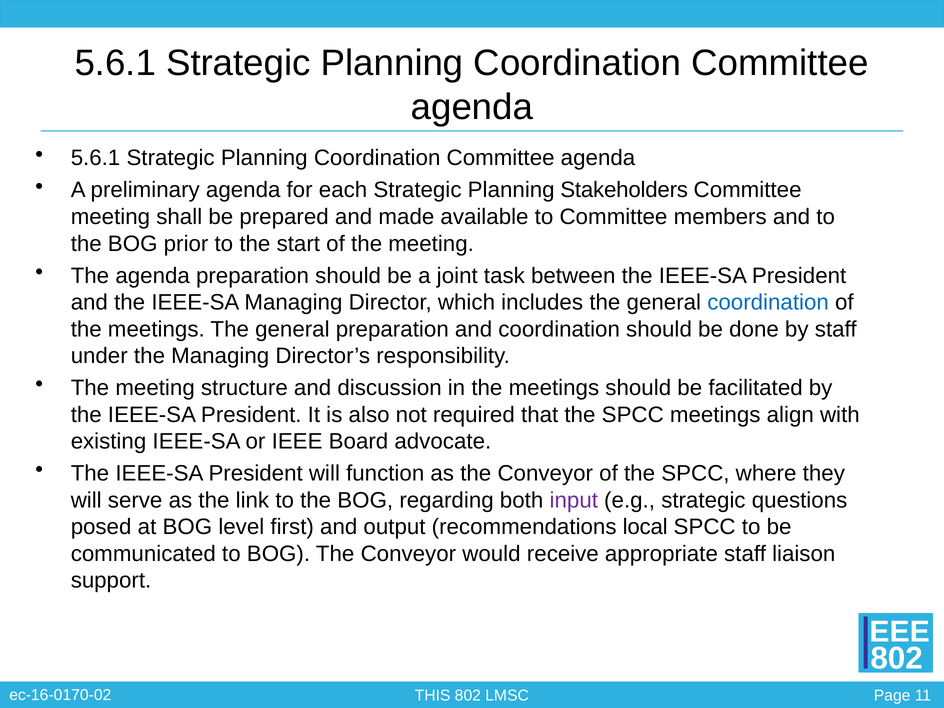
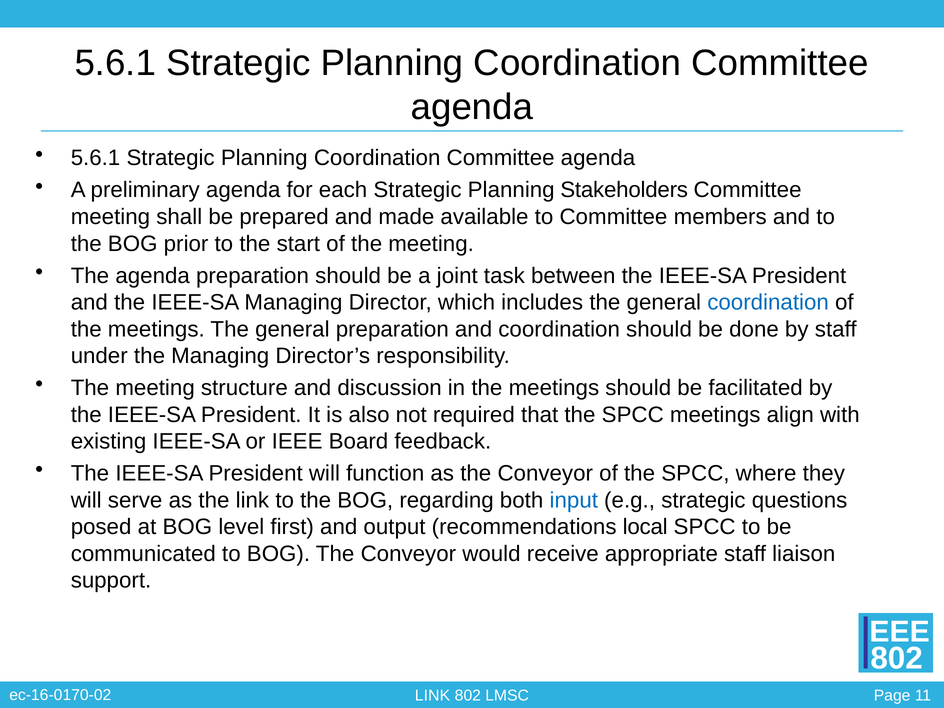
advocate: advocate -> feedback
input colour: purple -> blue
THIS at (433, 696): THIS -> LINK
